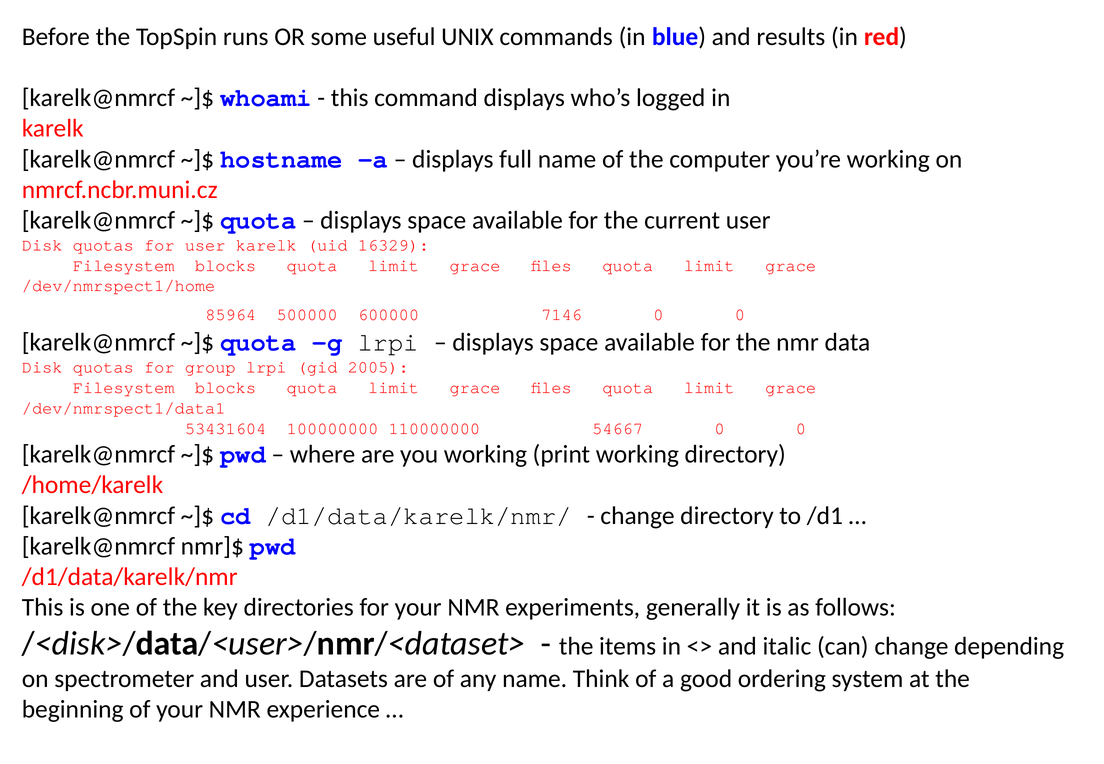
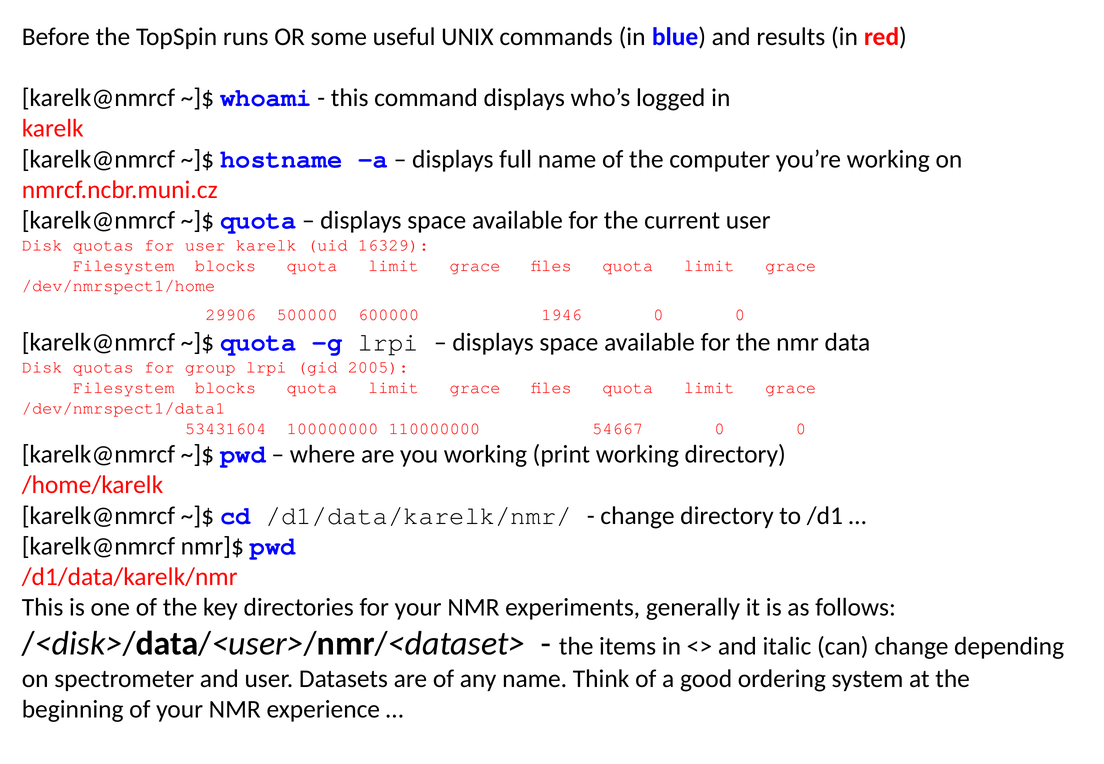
85964: 85964 -> 29906
7146: 7146 -> 1946
